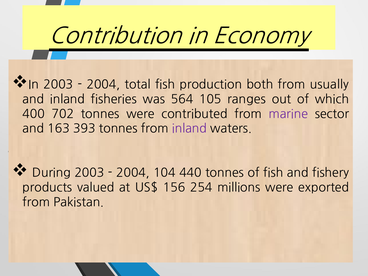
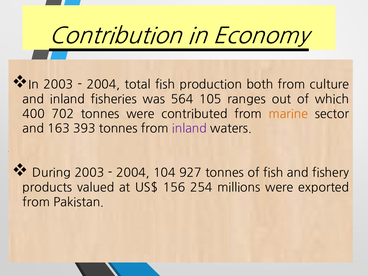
usually: usually -> culture
marine colour: purple -> orange
440: 440 -> 927
